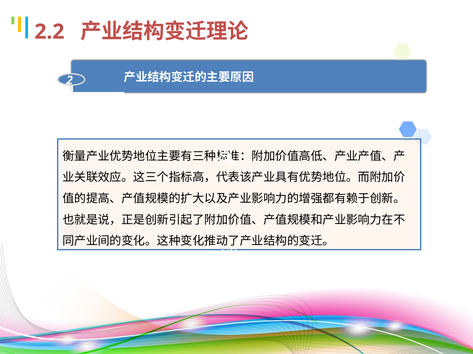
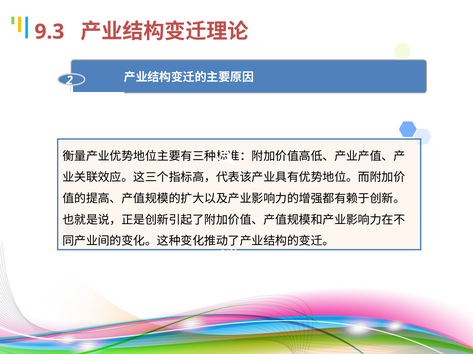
2.2: 2.2 -> 9.3
